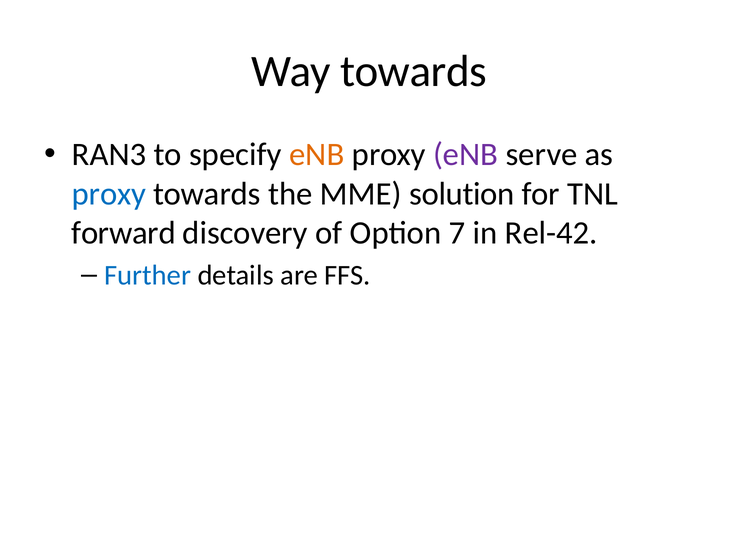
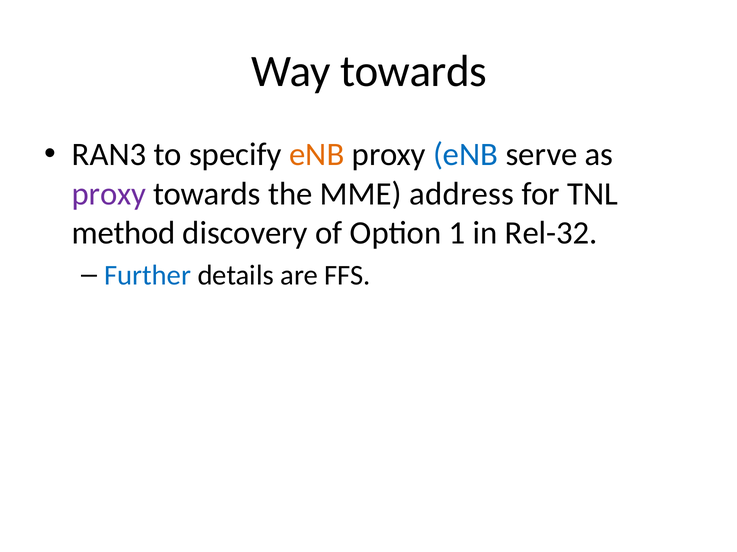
eNB at (466, 155) colour: purple -> blue
proxy at (109, 194) colour: blue -> purple
solution: solution -> address
forward: forward -> method
7: 7 -> 1
Rel-42: Rel-42 -> Rel-32
